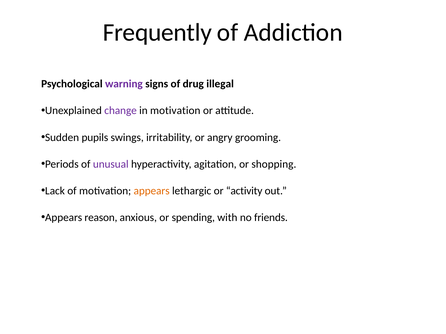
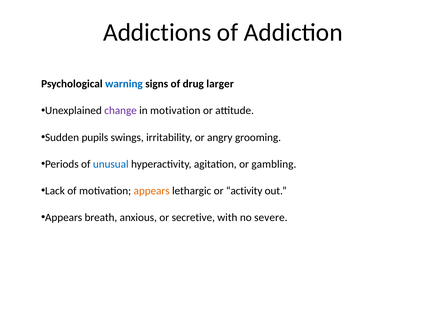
Frequently: Frequently -> Addictions
warning colour: purple -> blue
illegal: illegal -> larger
unusual colour: purple -> blue
shopping: shopping -> gambling
reason: reason -> breath
spending: spending -> secretive
friends: friends -> severe
